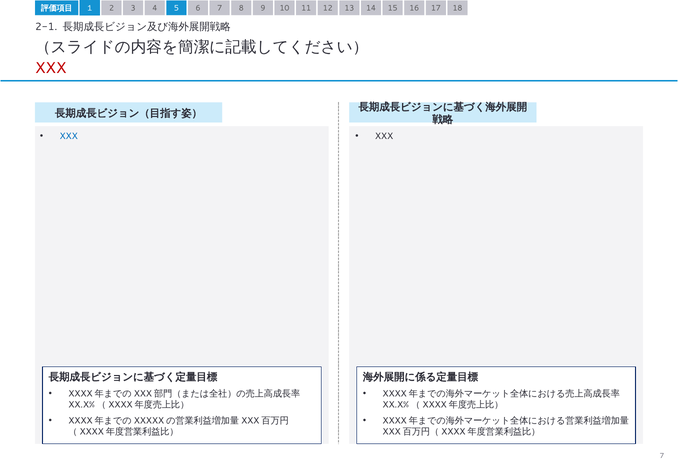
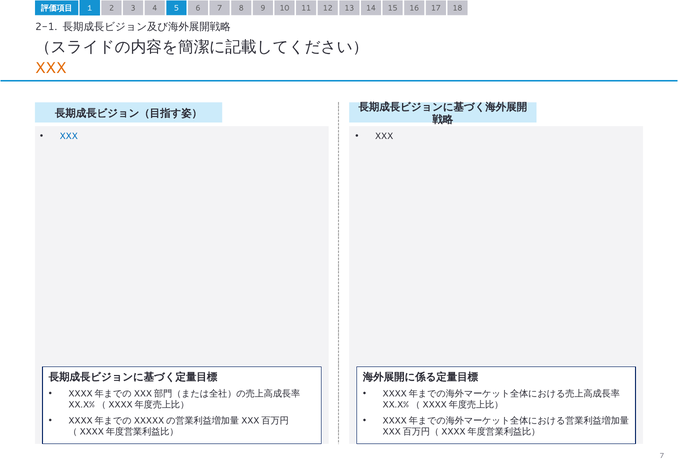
XXX at (51, 68) colour: red -> orange
